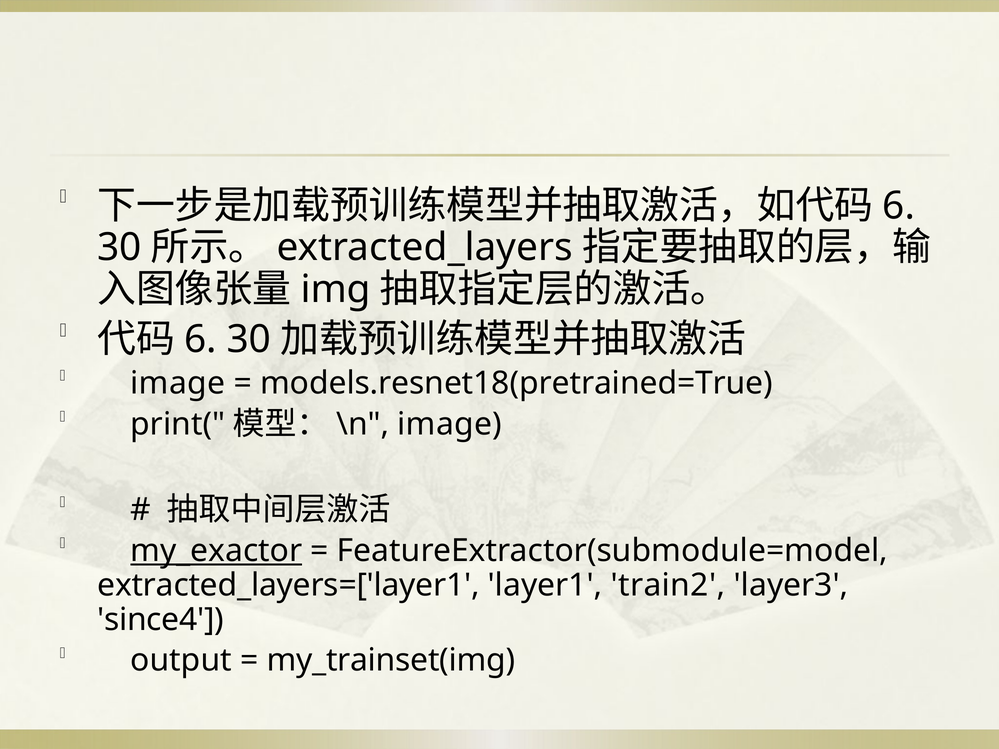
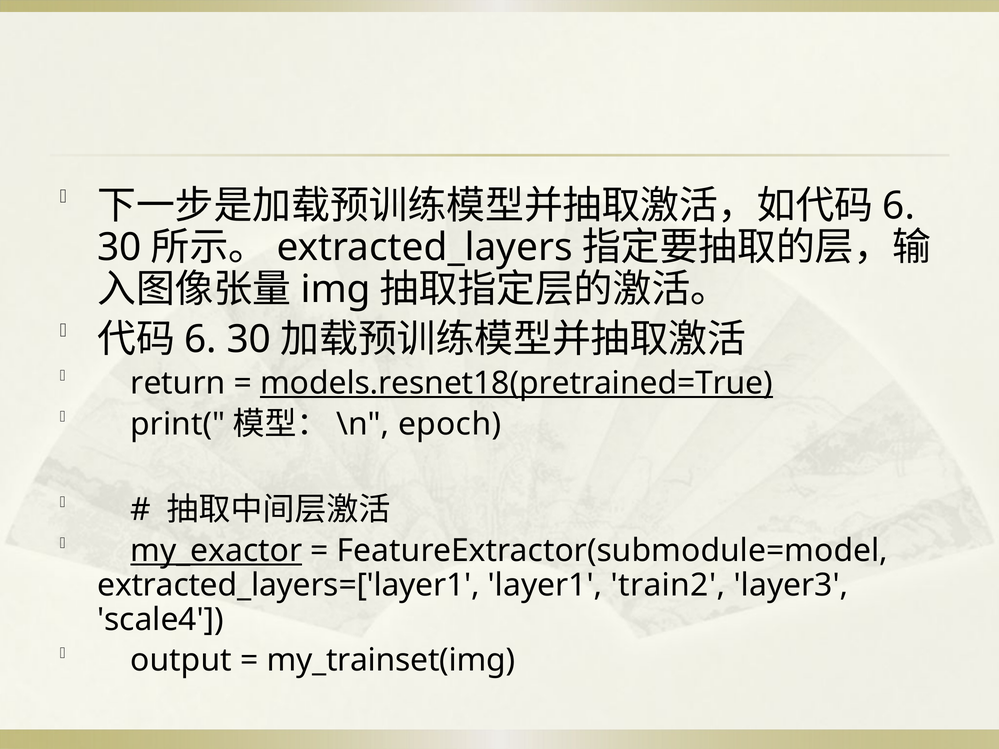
image at (178, 383): image -> return
models.resnet18(pretrained=True underline: none -> present
image at (450, 424): image -> epoch
since4: since4 -> scale4
